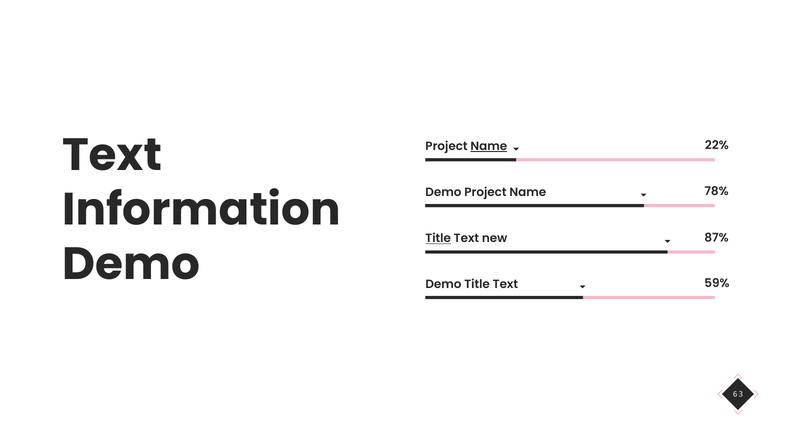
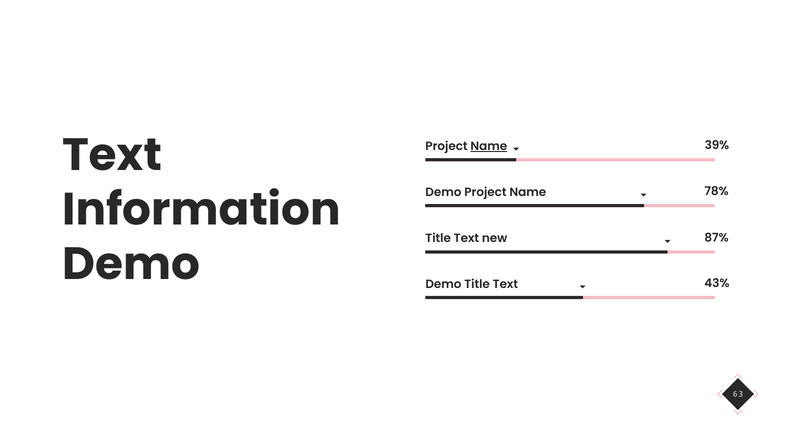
22%: 22% -> 39%
Title at (438, 239) underline: present -> none
59%: 59% -> 43%
